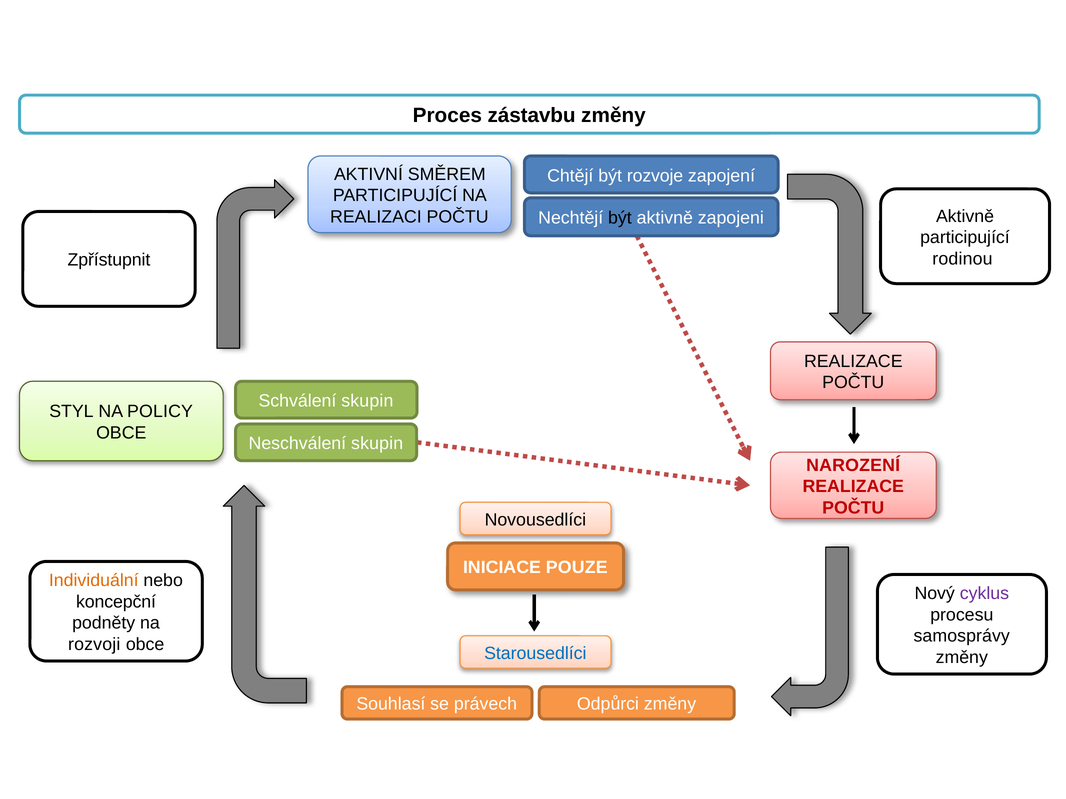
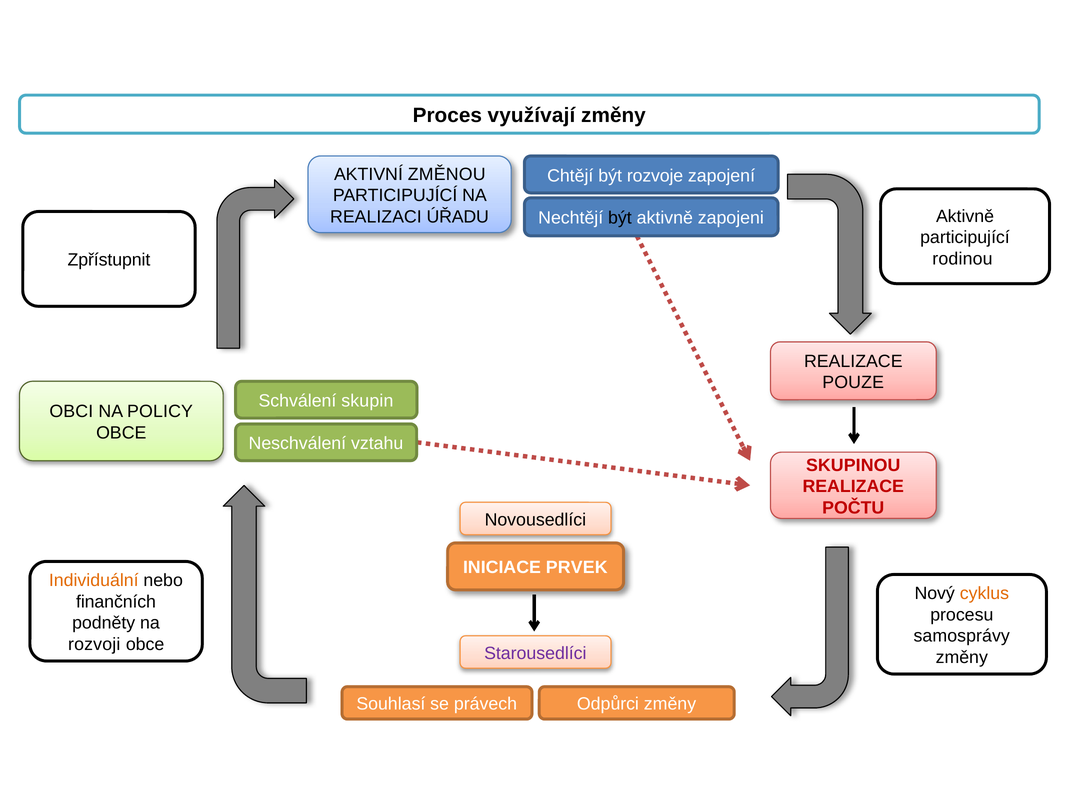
zástavbu: zástavbu -> využívají
SMĚREM: SMĚREM -> ZMĚNOU
REALIZACI POČTU: POČTU -> ÚŘADU
POČTU at (853, 383): POČTU -> POUZE
STYL: STYL -> OBCI
Neschválení skupin: skupin -> vztahu
NAROZENÍ: NAROZENÍ -> SKUPINOU
POUZE: POUZE -> PRVEK
cyklus colour: purple -> orange
koncepční: koncepční -> finančních
Starousedlíci colour: blue -> purple
